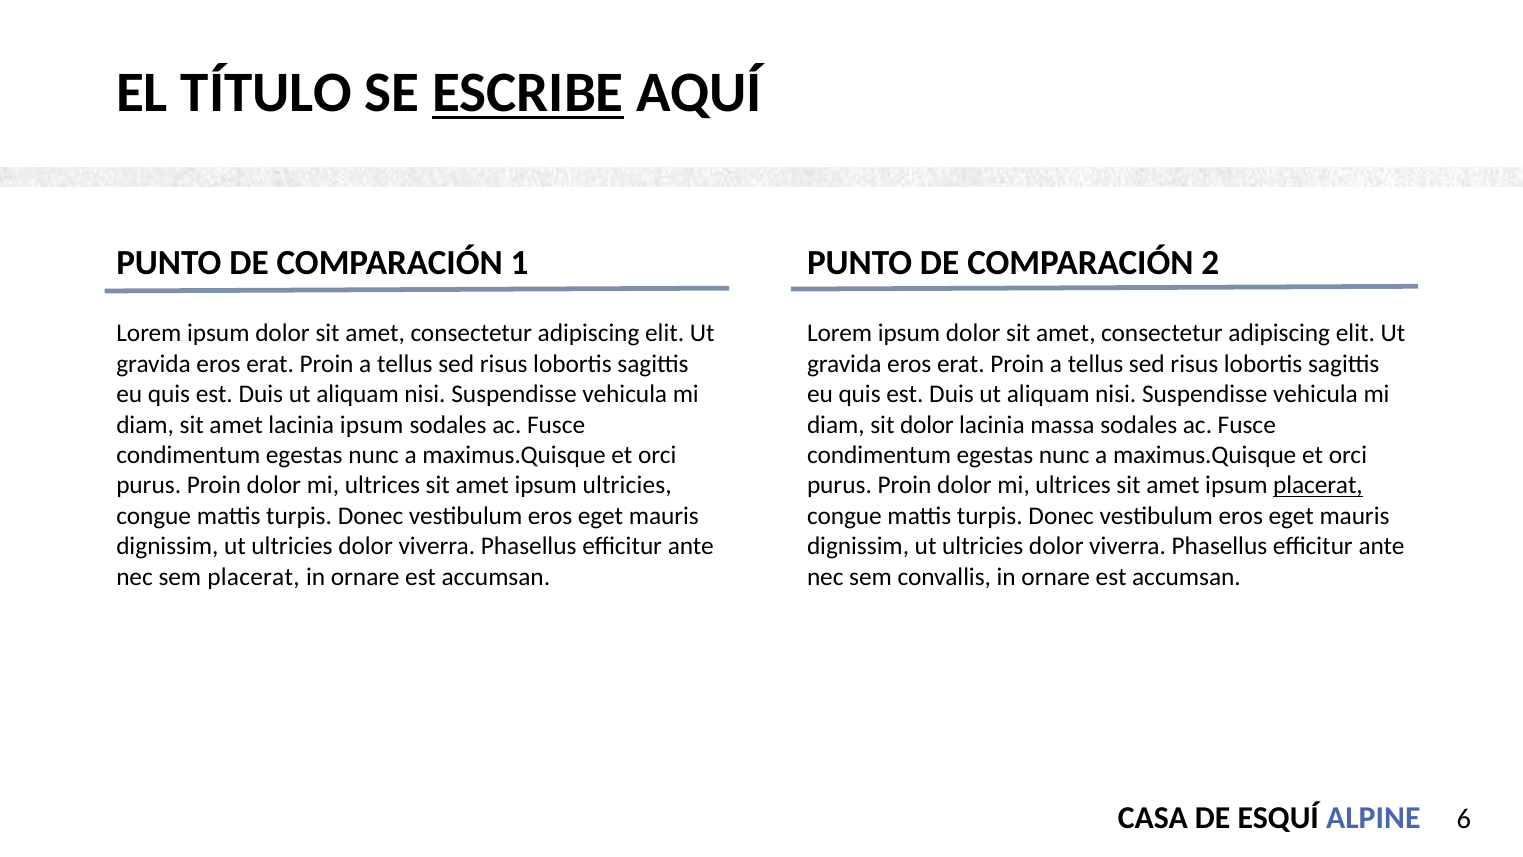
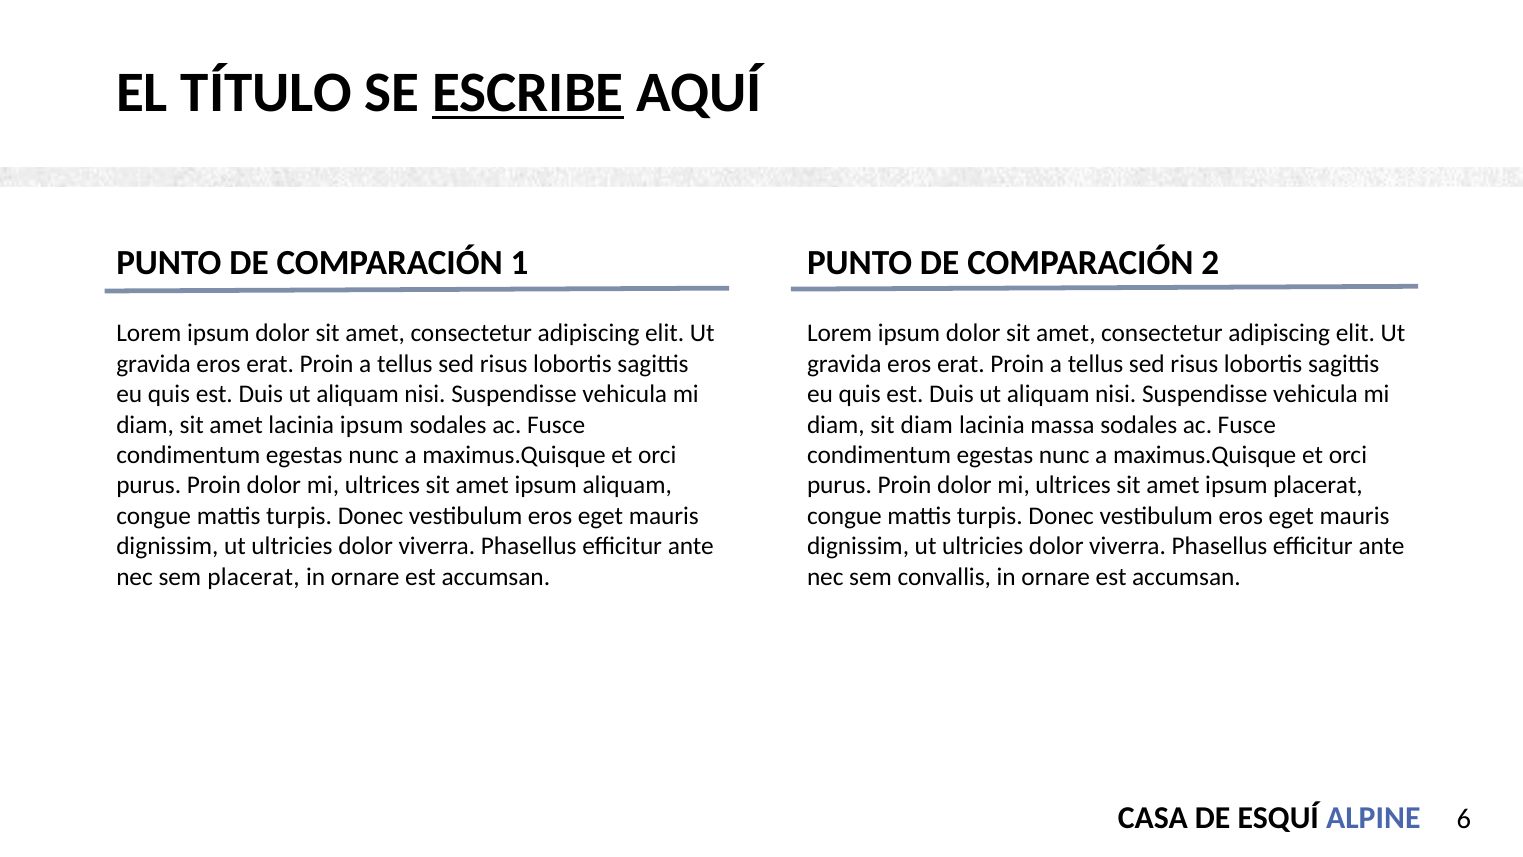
sit dolor: dolor -> diam
ipsum ultricies: ultricies -> aliquam
placerat at (1318, 485) underline: present -> none
